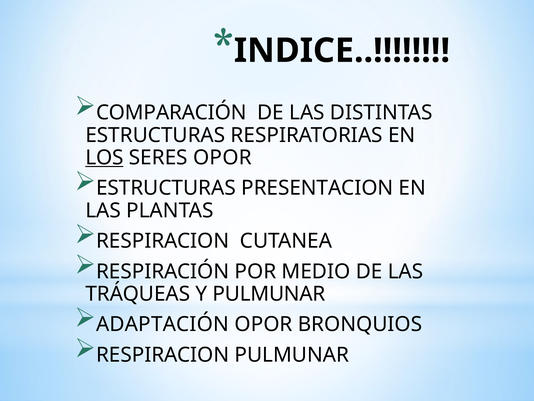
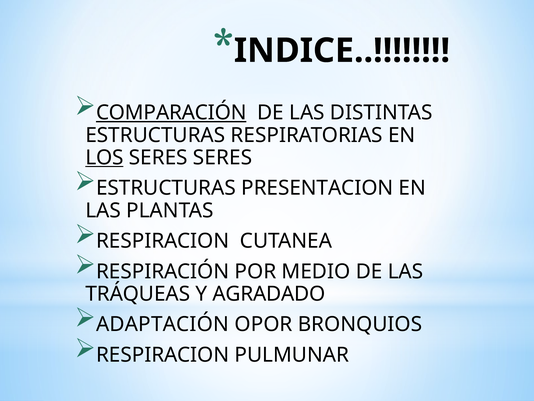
COMPARACIÓN underline: none -> present
SERES OPOR: OPOR -> SERES
Y PULMUNAR: PULMUNAR -> AGRADADO
